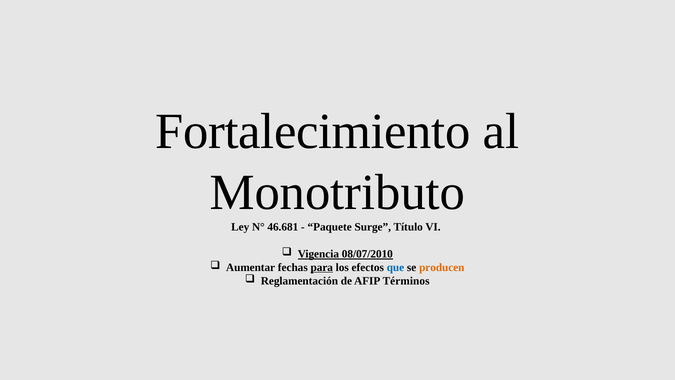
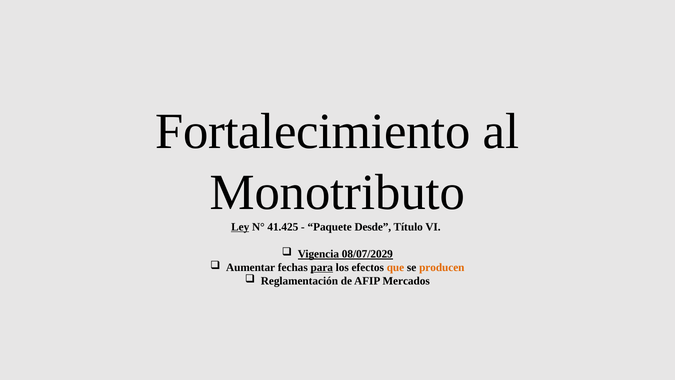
Ley underline: none -> present
46.681: 46.681 -> 41.425
Surge: Surge -> Desde
08/07/2010: 08/07/2010 -> 08/07/2029
que colour: blue -> orange
Términos: Términos -> Mercados
